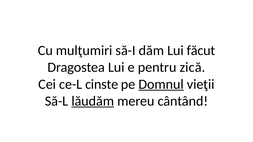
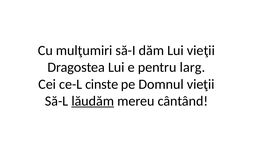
Lui făcut: făcut -> vieţii
zică: zică -> larg
Domnul underline: present -> none
